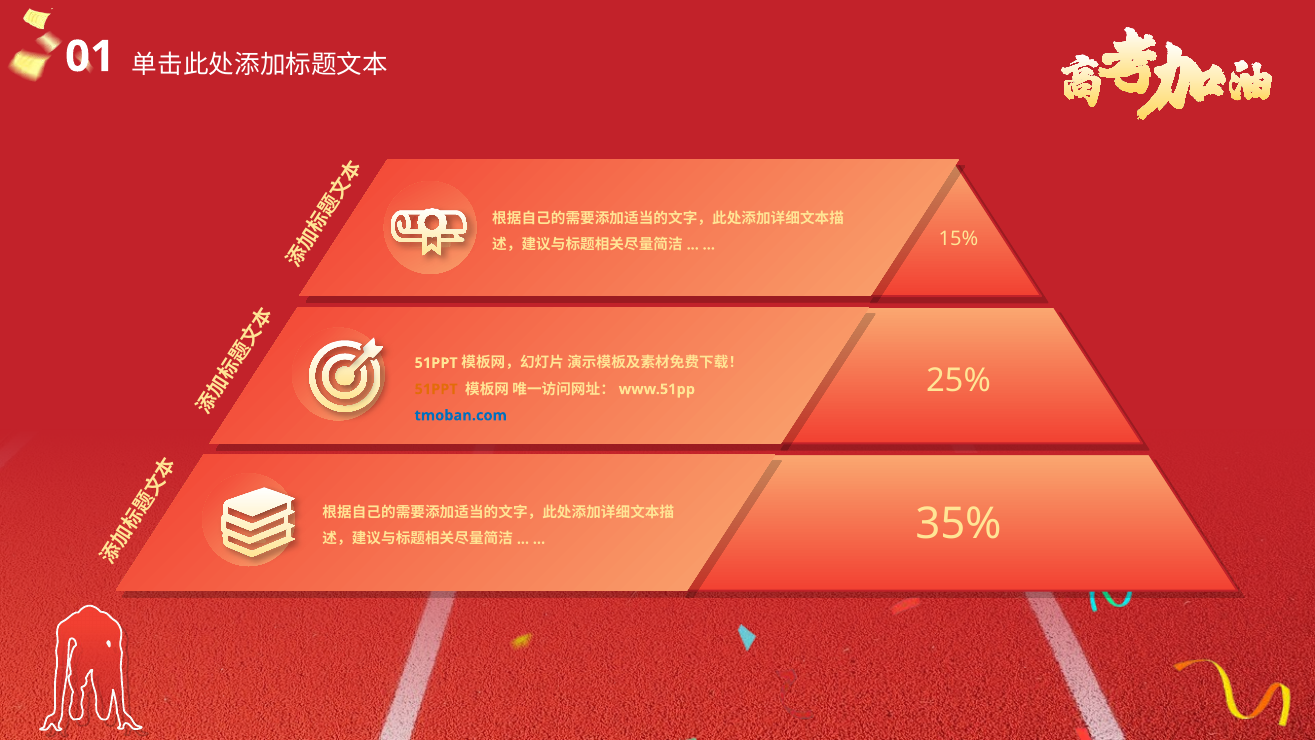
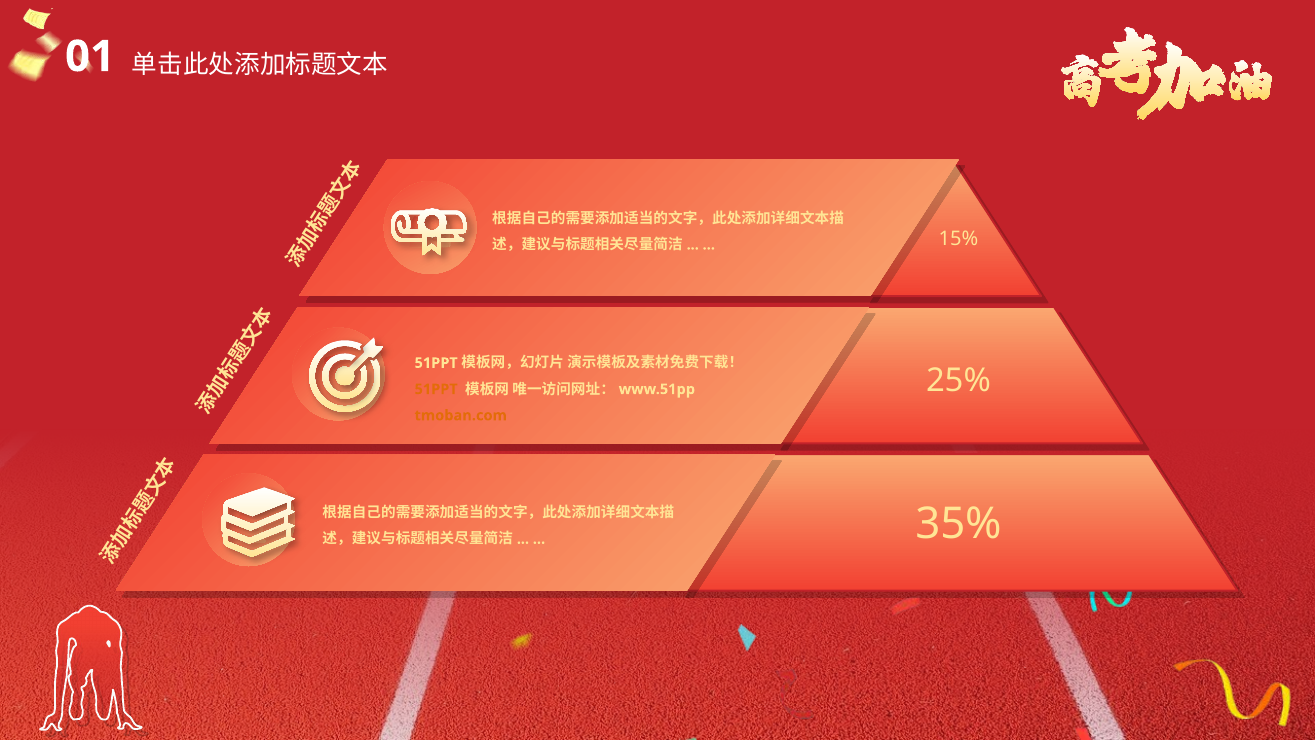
tmoban.com colour: blue -> orange
